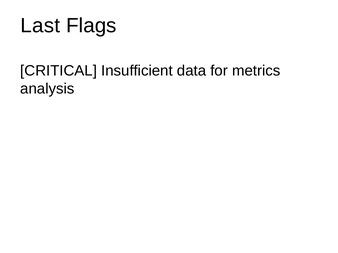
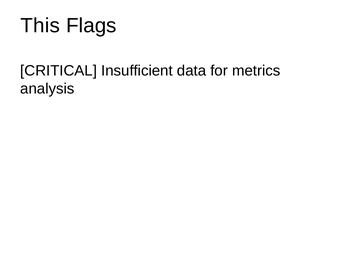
Last: Last -> This
